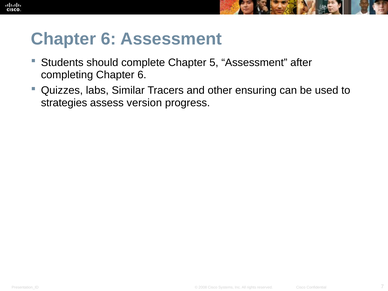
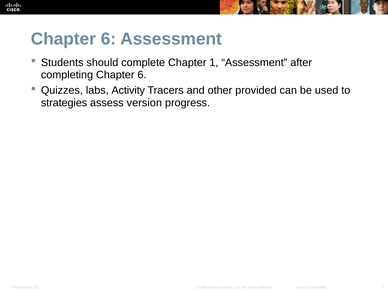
5: 5 -> 1
Similar: Similar -> Activity
ensuring: ensuring -> provided
